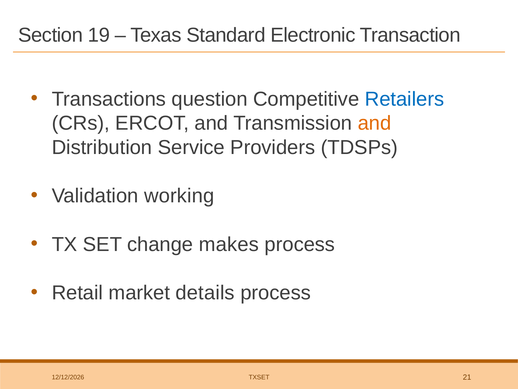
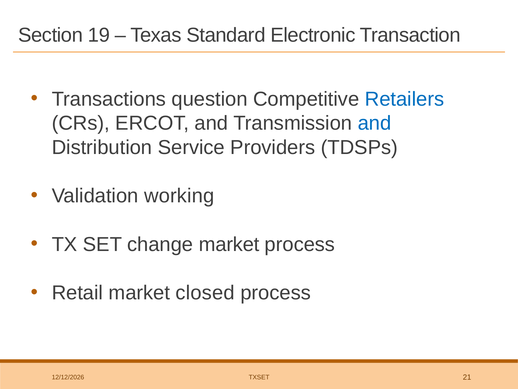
and at (375, 123) colour: orange -> blue
change makes: makes -> market
details: details -> closed
